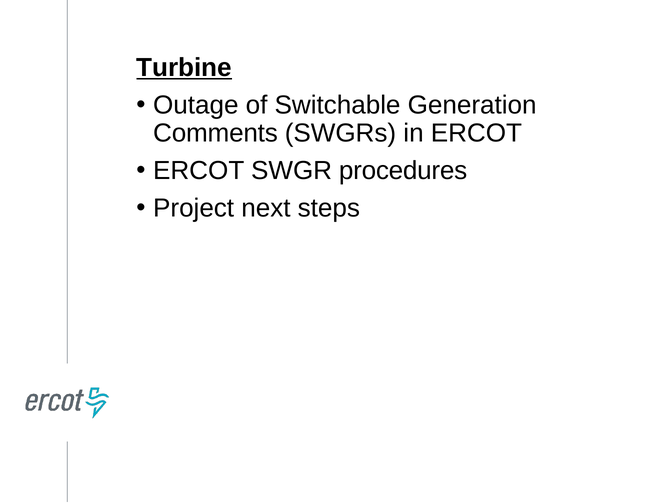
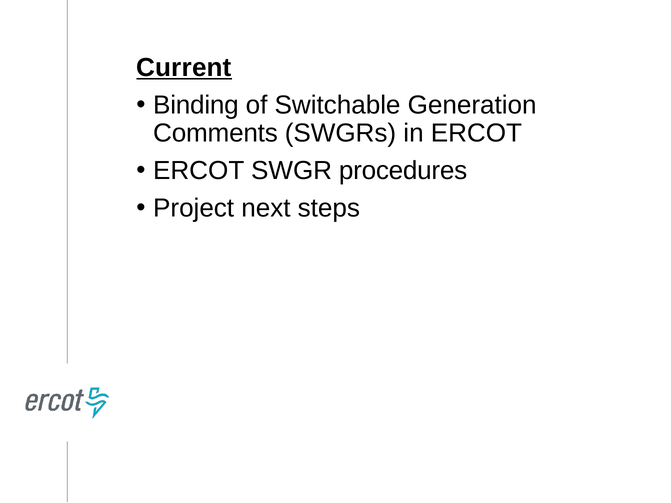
Turbine: Turbine -> Current
Outage: Outage -> Binding
